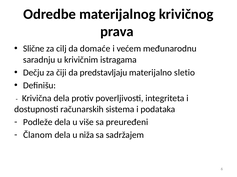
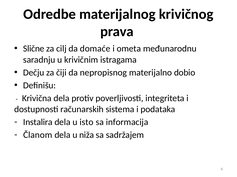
većem: većem -> ometa
predstavljaju: predstavljaju -> nepropisnog
sletio: sletio -> dobio
Podleže: Podleže -> Instalira
više: više -> isto
preuređeni: preuređeni -> informacija
